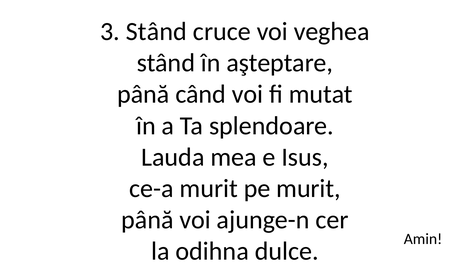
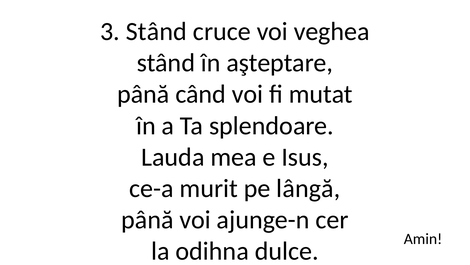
pe murit: murit -> lângă
